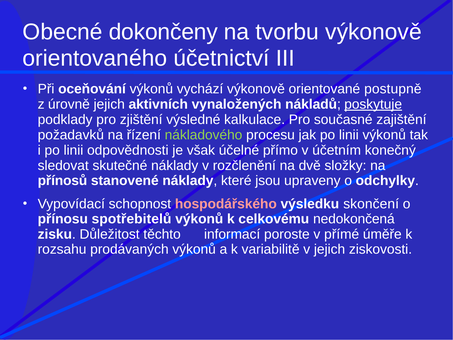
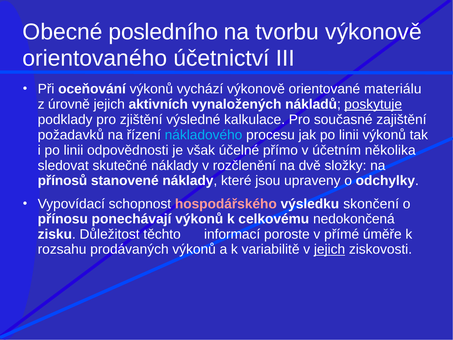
dokončeny: dokončeny -> posledního
postupně: postupně -> materiálu
nákladového colour: light green -> light blue
konečný: konečný -> několika
spotřebitelů: spotřebitelů -> ponechávají
jejich at (330, 249) underline: none -> present
